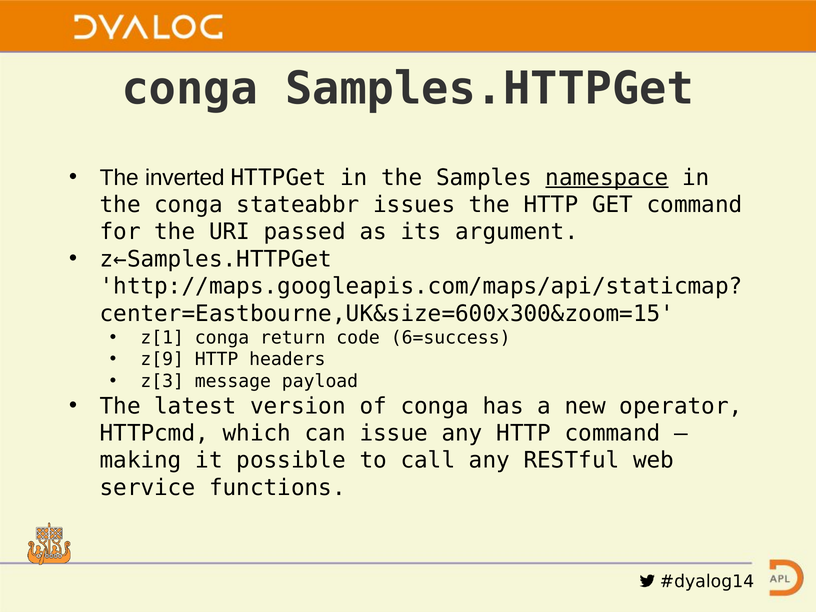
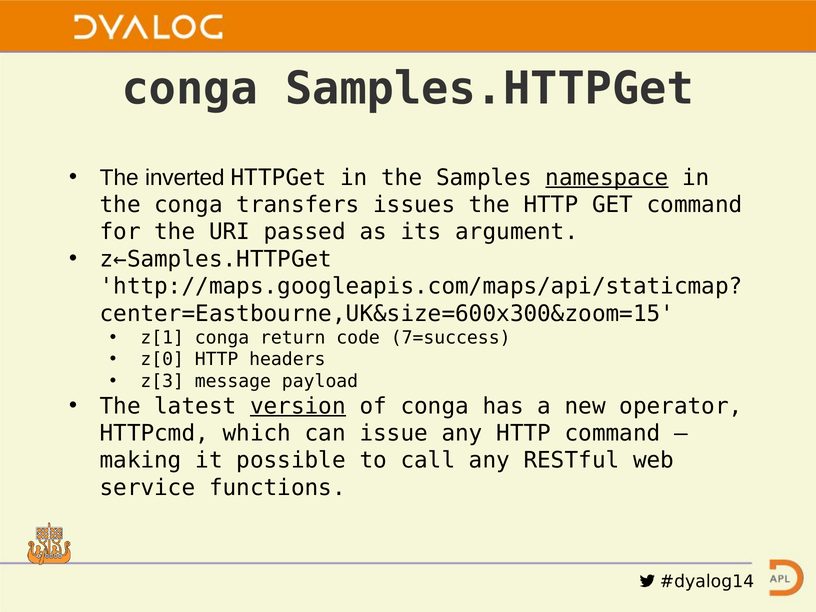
stateabbr: stateabbr -> transfers
6=success: 6=success -> 7=success
z[9: z[9 -> z[0
version underline: none -> present
